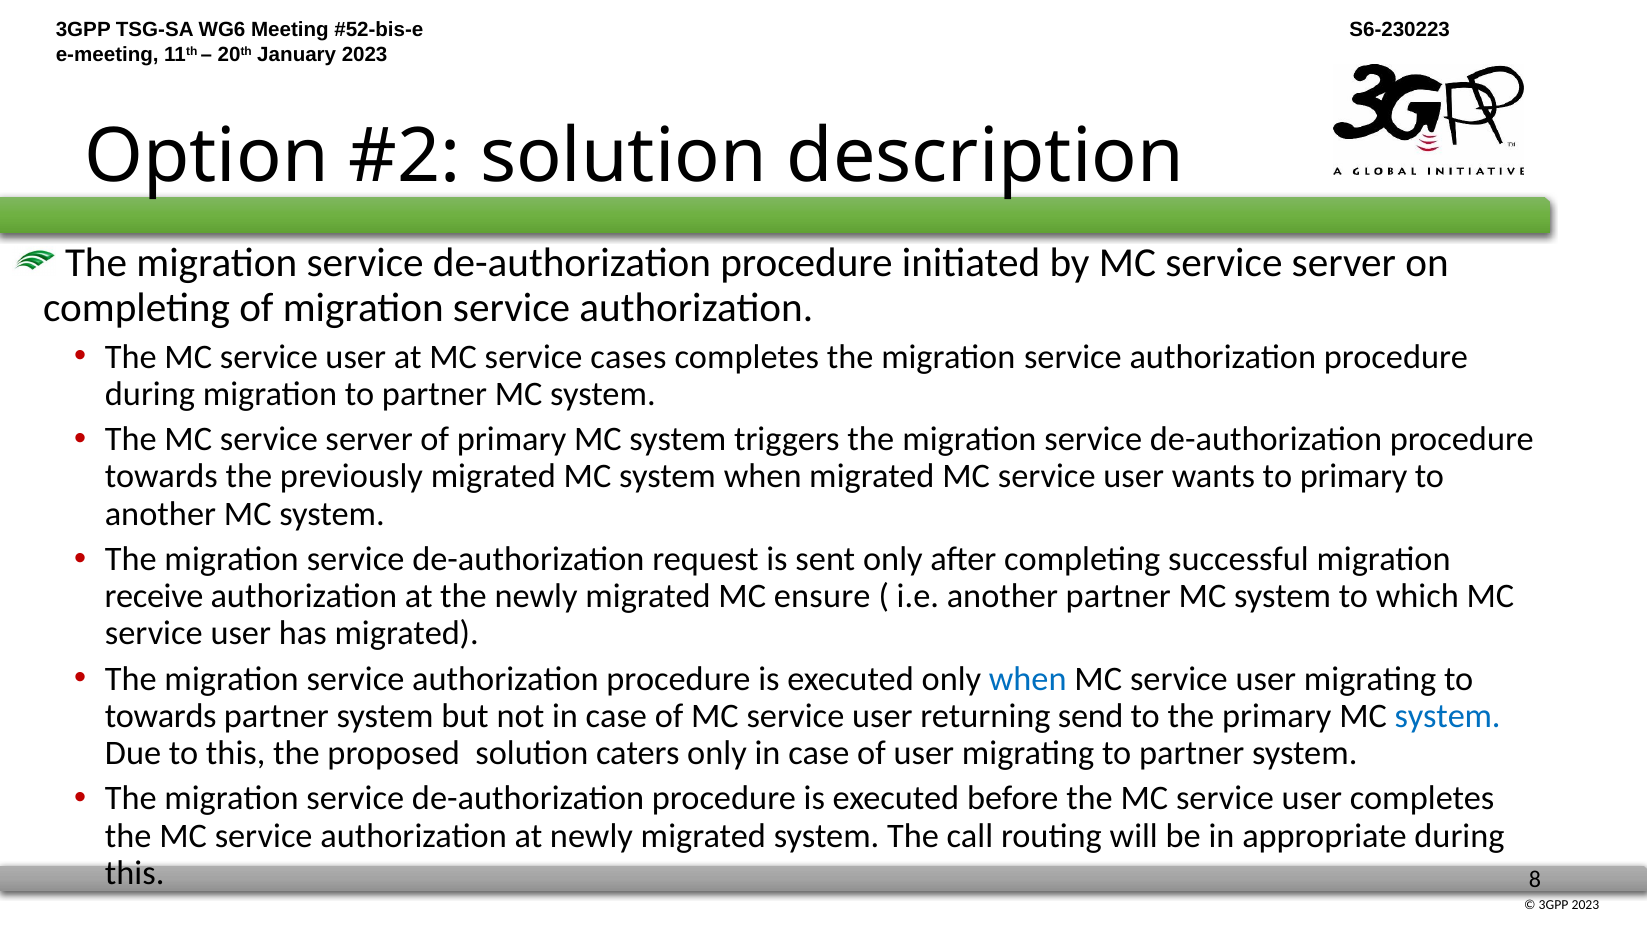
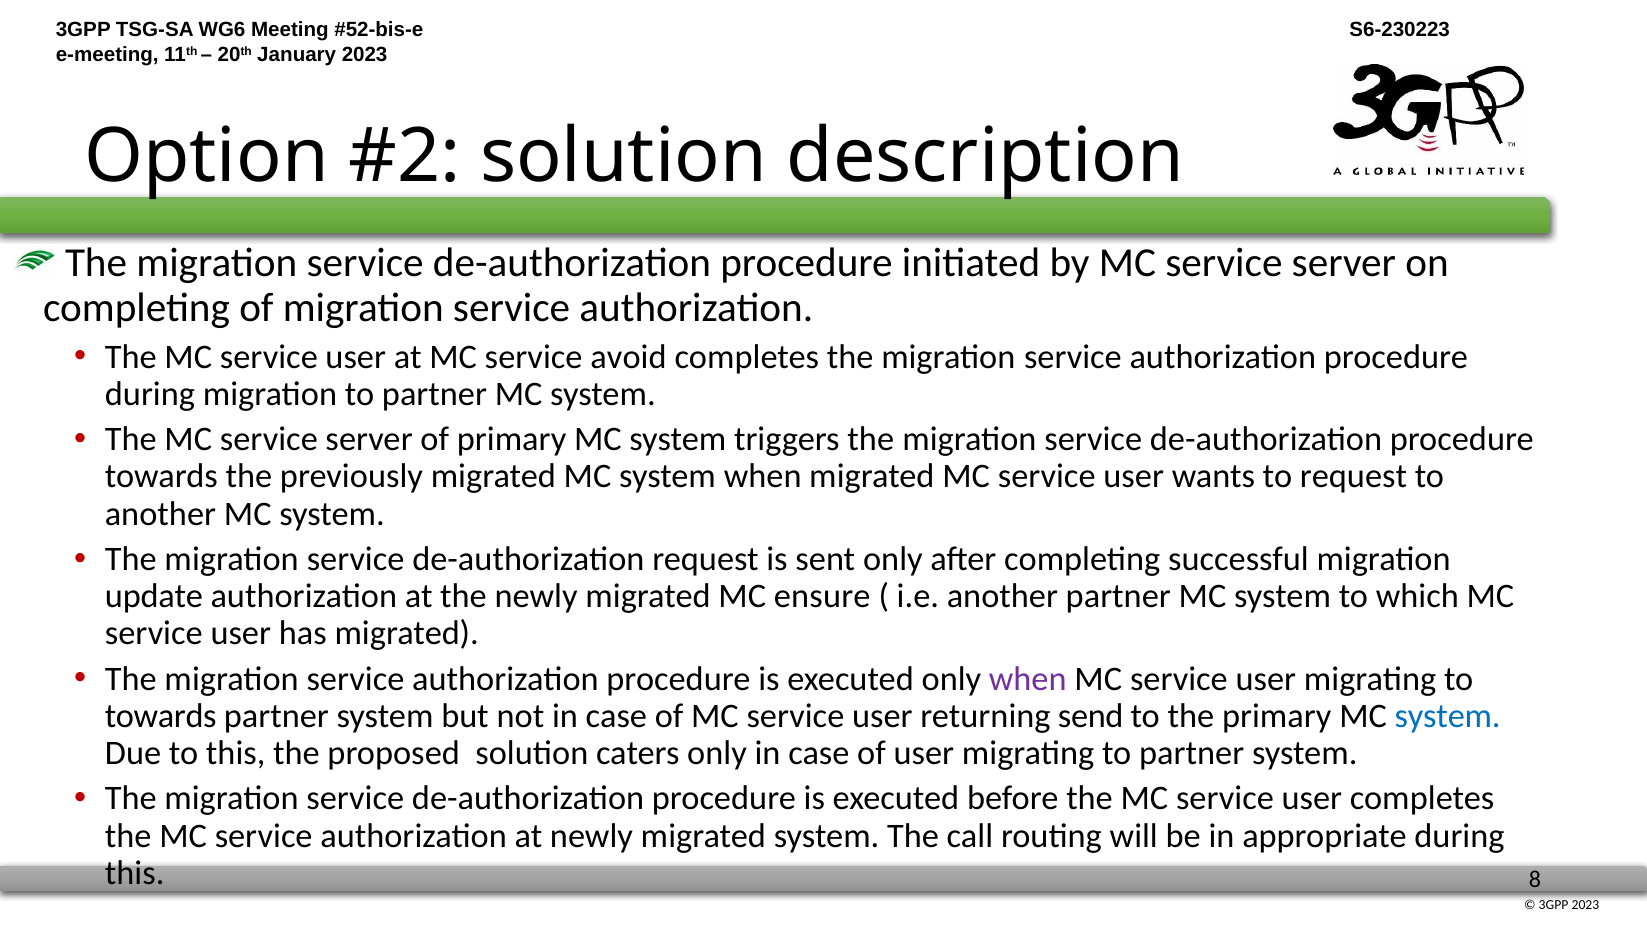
cases: cases -> avoid
to primary: primary -> request
receive: receive -> update
when at (1028, 679) colour: blue -> purple
